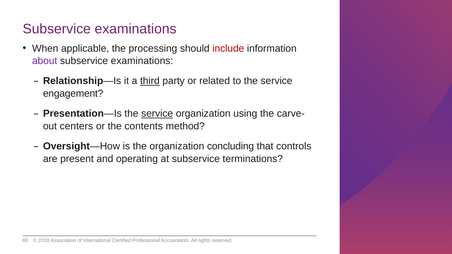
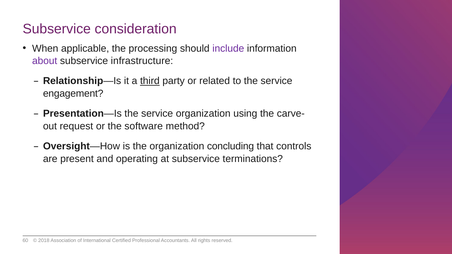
examinations at (136, 29): examinations -> consideration
include colour: red -> purple
examinations at (142, 61): examinations -> infrastructure
service at (157, 114) underline: present -> none
centers: centers -> request
contents: contents -> software
